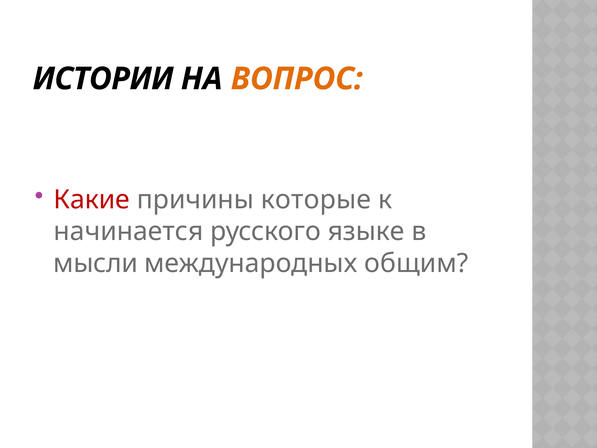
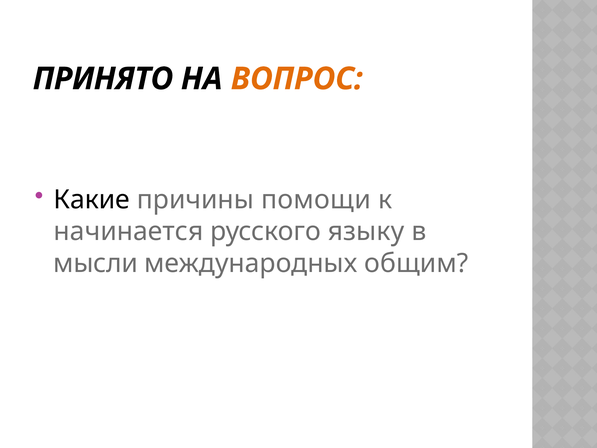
ИСТОРИИ: ИСТОРИИ -> ПРИНЯТО
Какие colour: red -> black
которые: которые -> помощи
языке: языке -> языку
